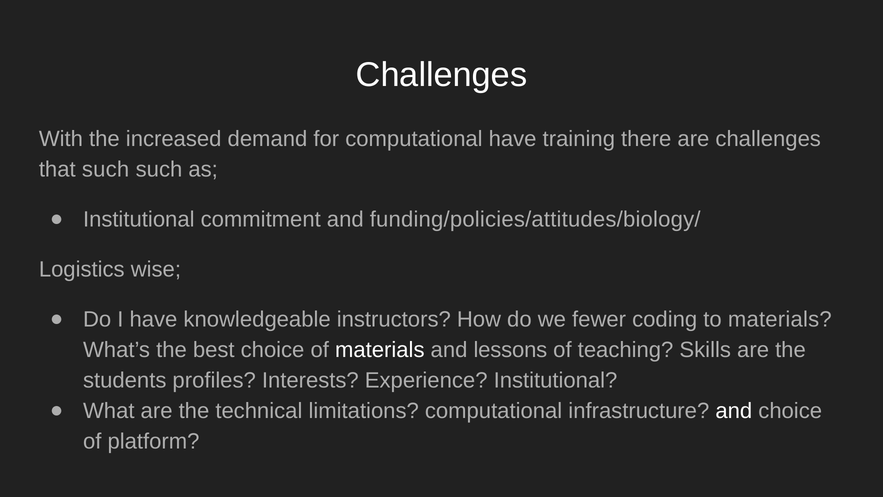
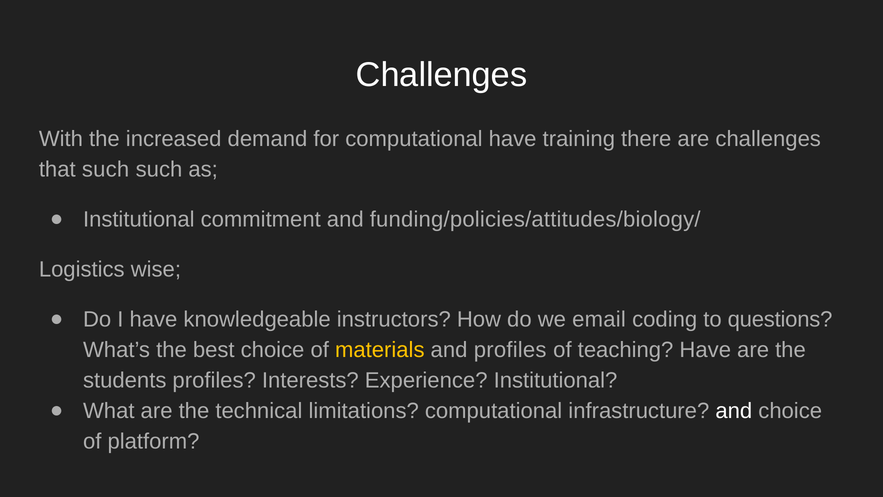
fewer: fewer -> email
to materials: materials -> questions
materials at (380, 350) colour: white -> yellow
and lessons: lessons -> profiles
teaching Skills: Skills -> Have
